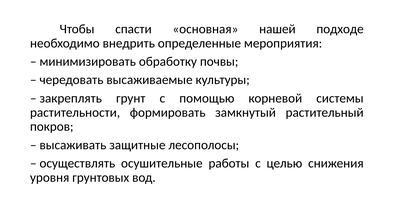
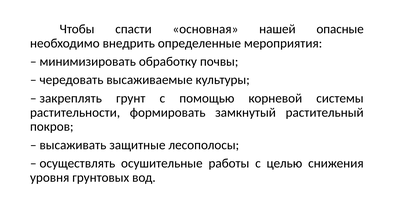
подходе: подходе -> опасные
